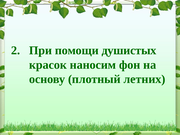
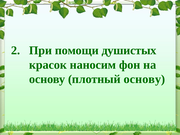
плотный летних: летних -> основу
